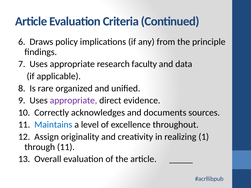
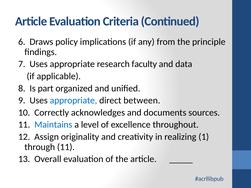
rare: rare -> part
appropriate at (73, 101) colour: purple -> blue
evidence: evidence -> between
